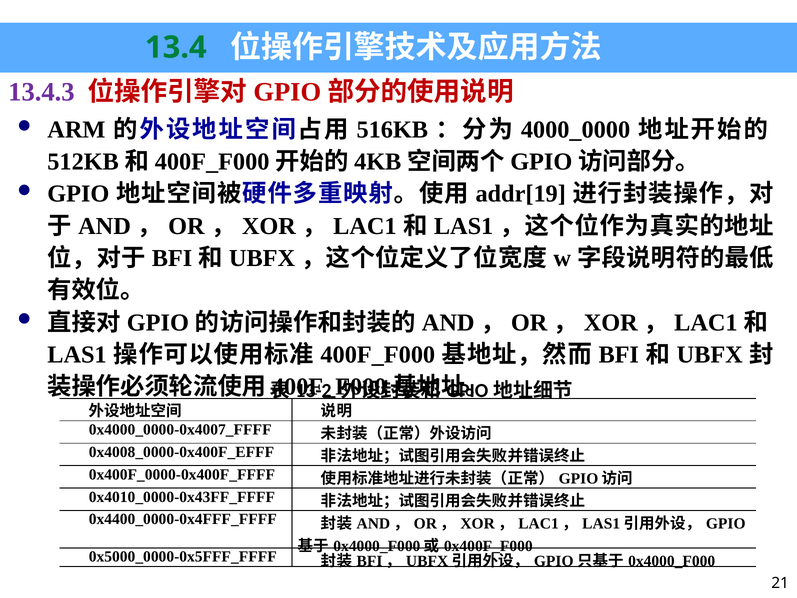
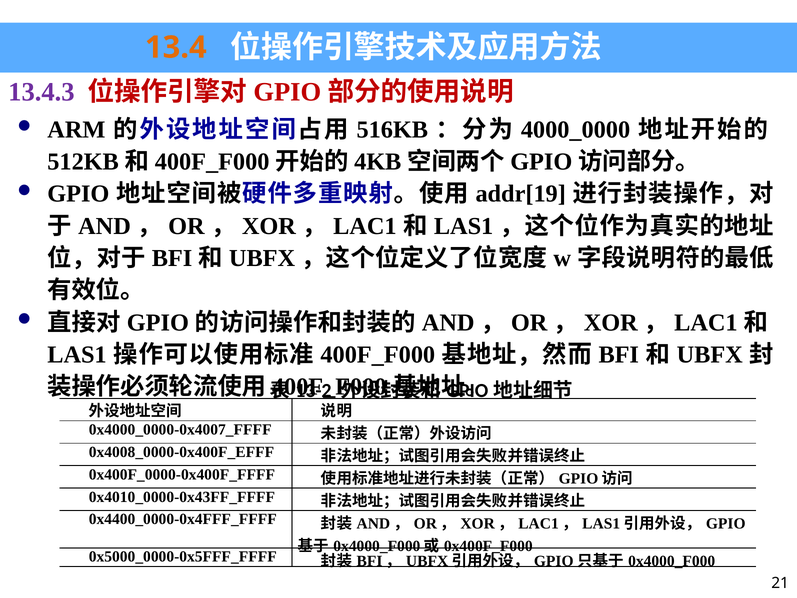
13.4 colour: green -> orange
